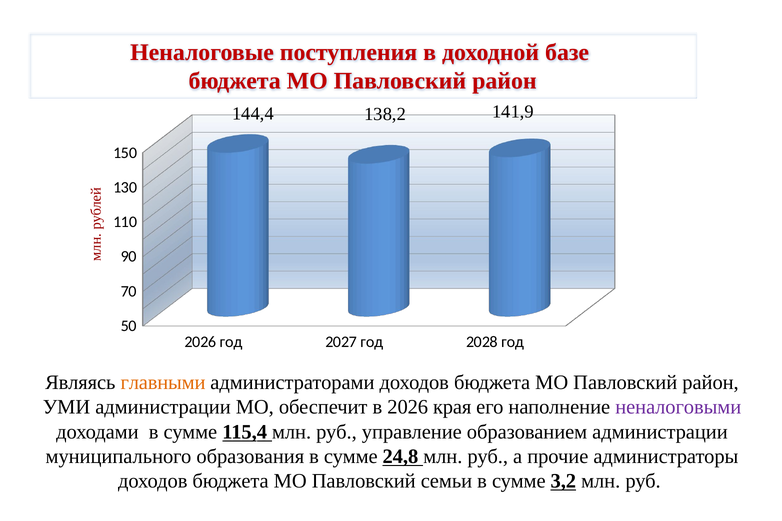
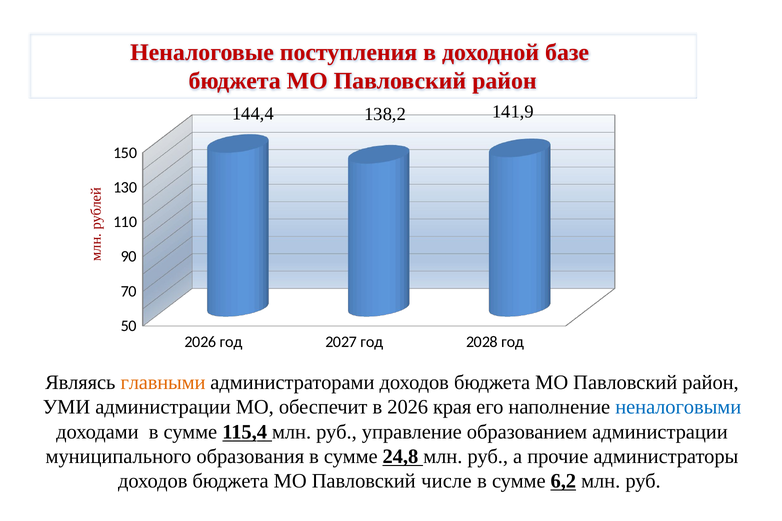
неналоговыми colour: purple -> blue
семьи: семьи -> числе
3,2: 3,2 -> 6,2
